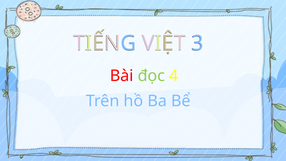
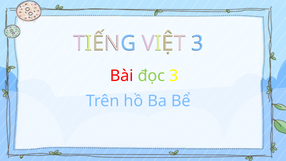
4 at (174, 76): 4 -> 3
